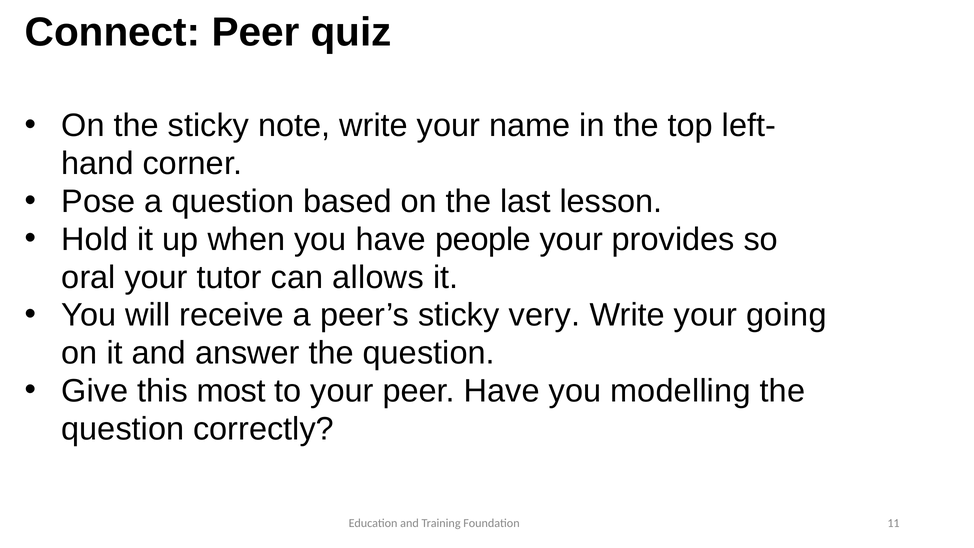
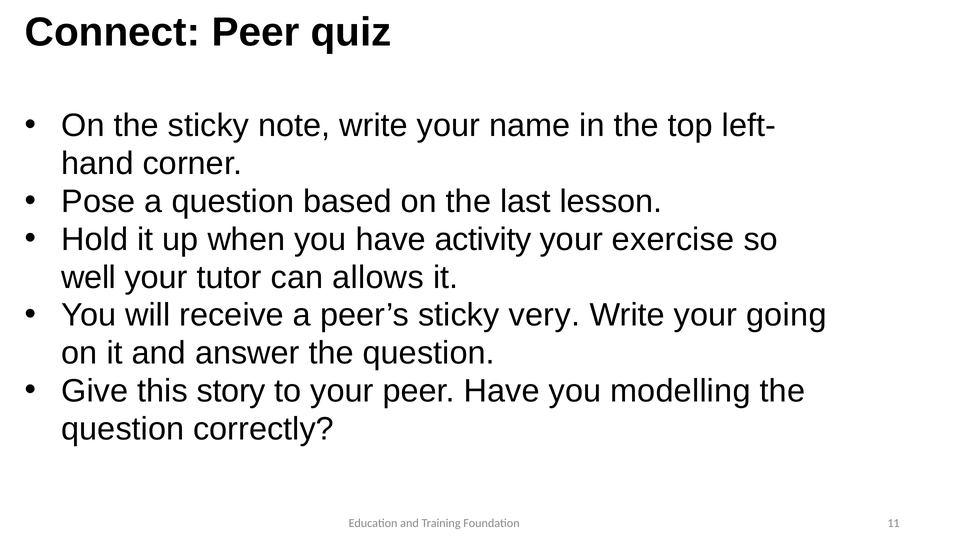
people: people -> activity
provides: provides -> exercise
oral: oral -> well
most: most -> story
